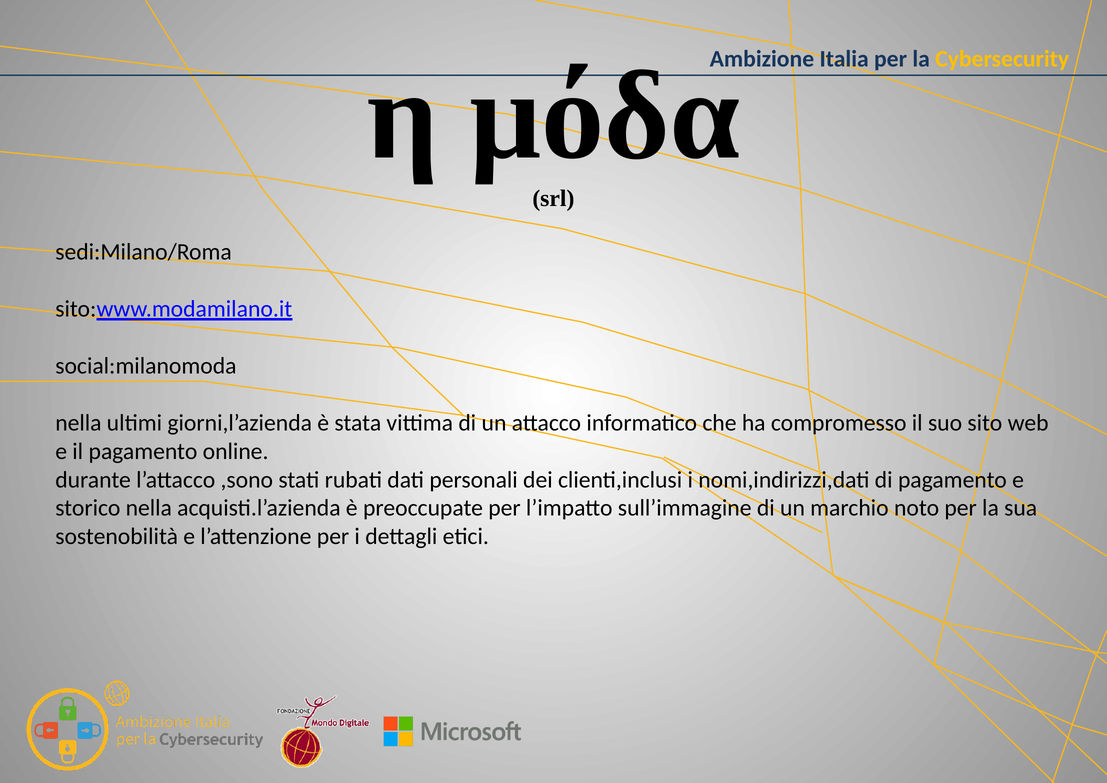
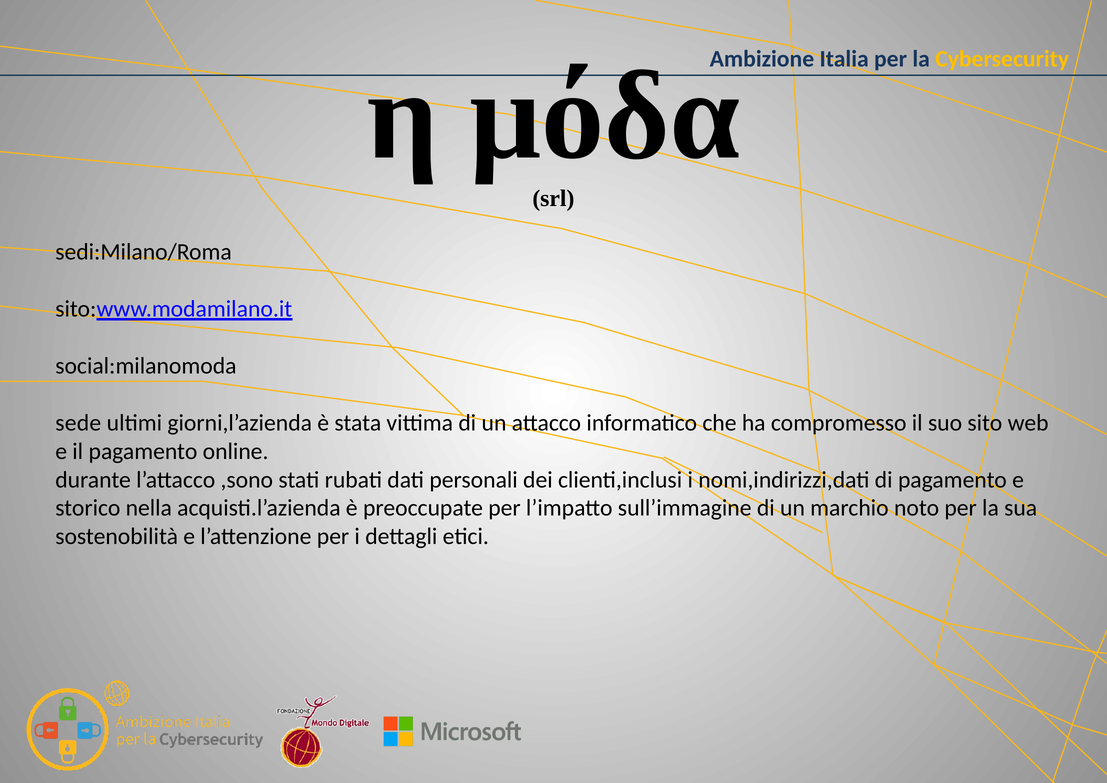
nella at (78, 423): nella -> sede
